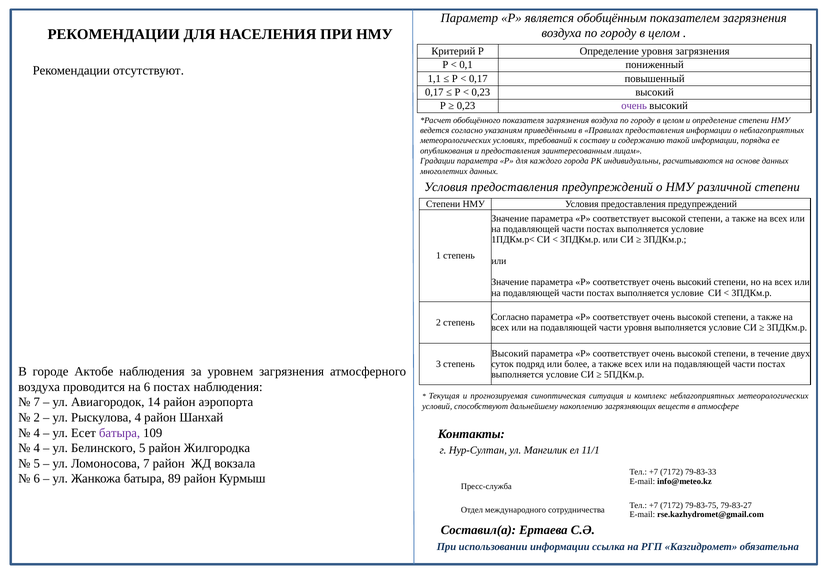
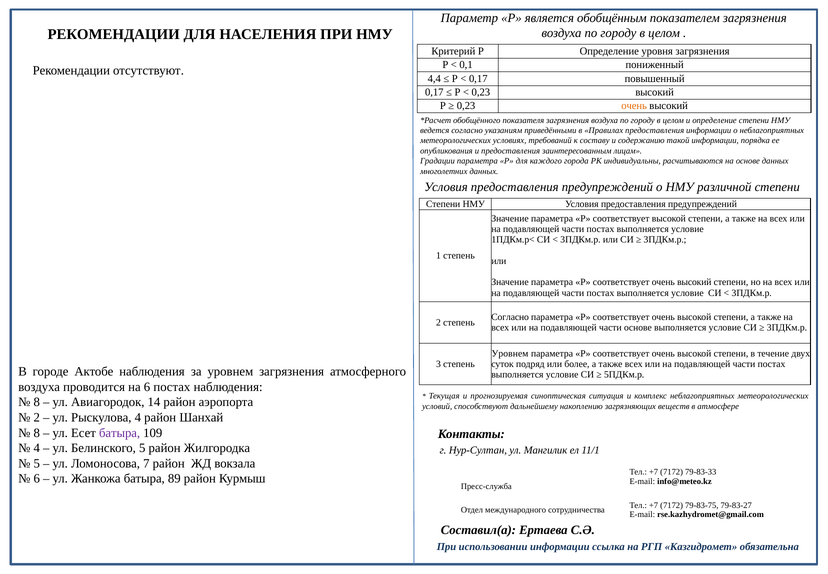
1,1: 1,1 -> 4,4
очень at (634, 106) colour: purple -> orange
части уровня: уровня -> основе
Высокий at (510, 353): Высокий -> Уровнем
7 at (37, 402): 7 -> 8
4 at (37, 432): 4 -> 8
